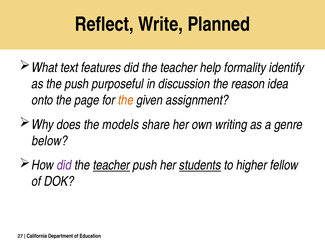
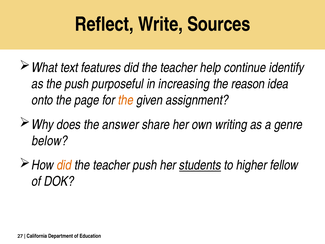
Planned: Planned -> Sources
formality: formality -> continue
discussion: discussion -> increasing
models: models -> answer
did at (64, 165) colour: purple -> orange
teacher at (112, 165) underline: present -> none
